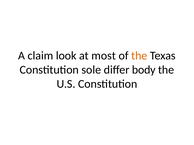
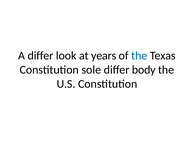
A claim: claim -> differ
most: most -> years
the at (139, 56) colour: orange -> blue
